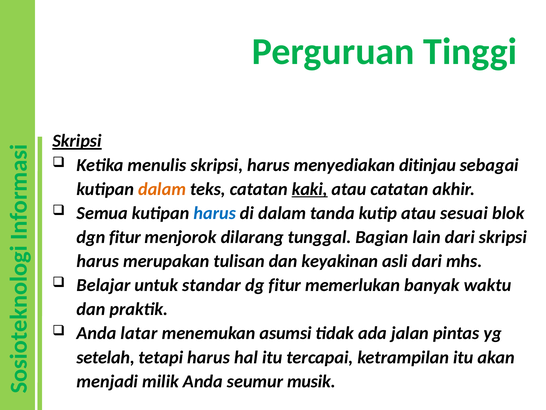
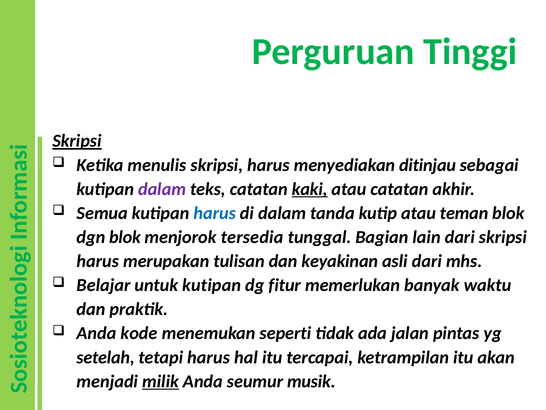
dalam at (162, 189) colour: orange -> purple
sesuai: sesuai -> teman
dgn fitur: fitur -> blok
dilarang: dilarang -> tersedia
untuk standar: standar -> kutipan
latar: latar -> kode
asumsi: asumsi -> seperti
milik underline: none -> present
